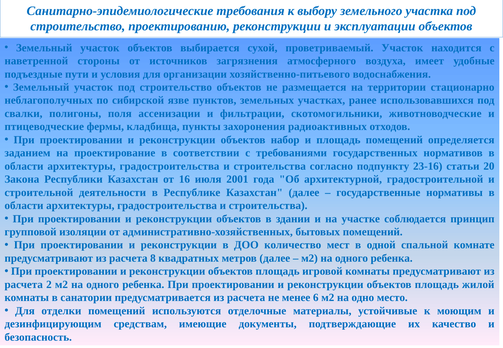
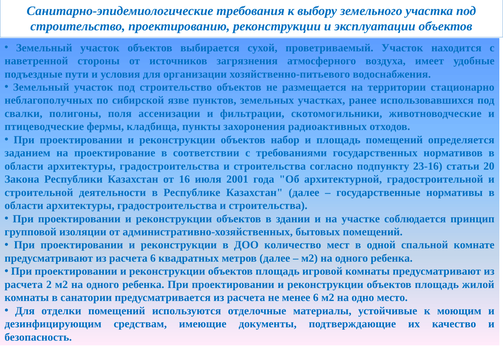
расчета 8: 8 -> 6
